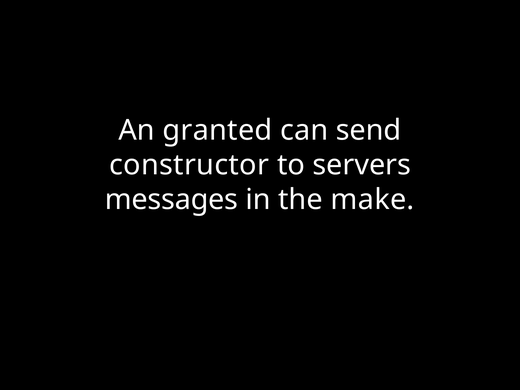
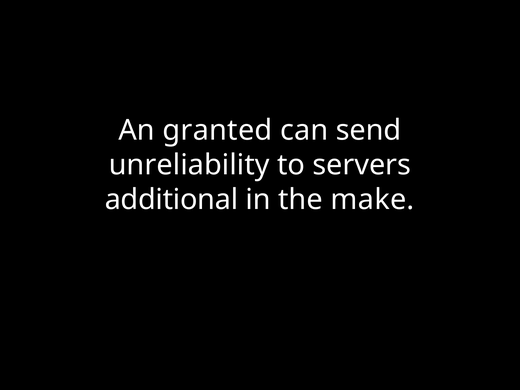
constructor: constructor -> unreliability
messages: messages -> additional
